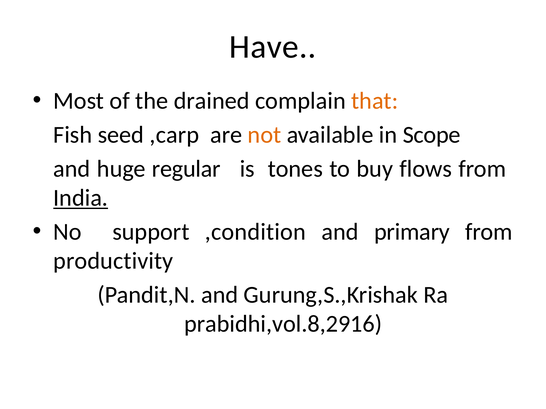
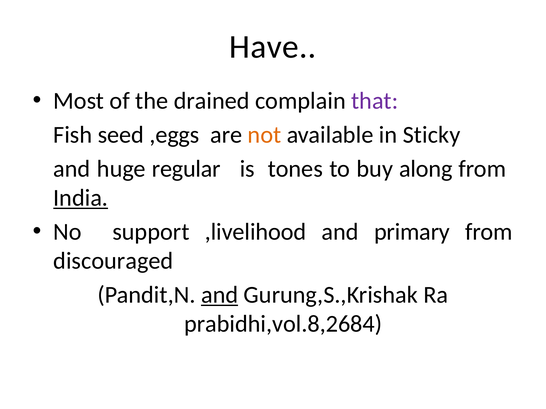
that colour: orange -> purple
,carp: ,carp -> ,eggs
Scope: Scope -> Sticky
flows: flows -> along
,condition: ,condition -> ,livelihood
productivity: productivity -> discouraged
and at (220, 295) underline: none -> present
prabidhi,vol.8,2916: prabidhi,vol.8,2916 -> prabidhi,vol.8,2684
